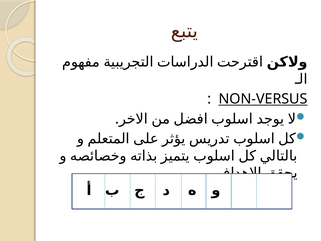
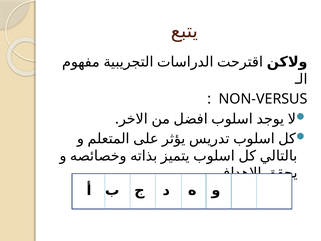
NON-VERSUS underline: present -> none
